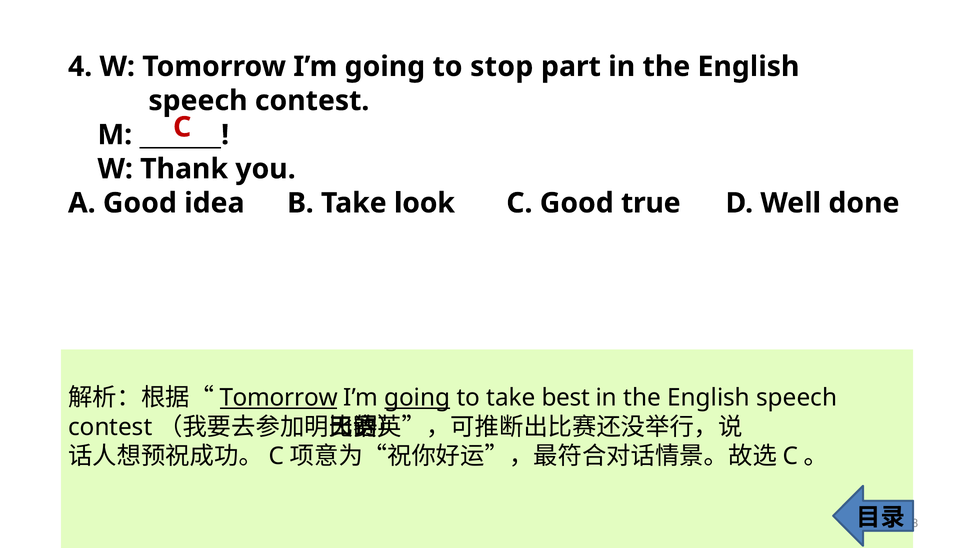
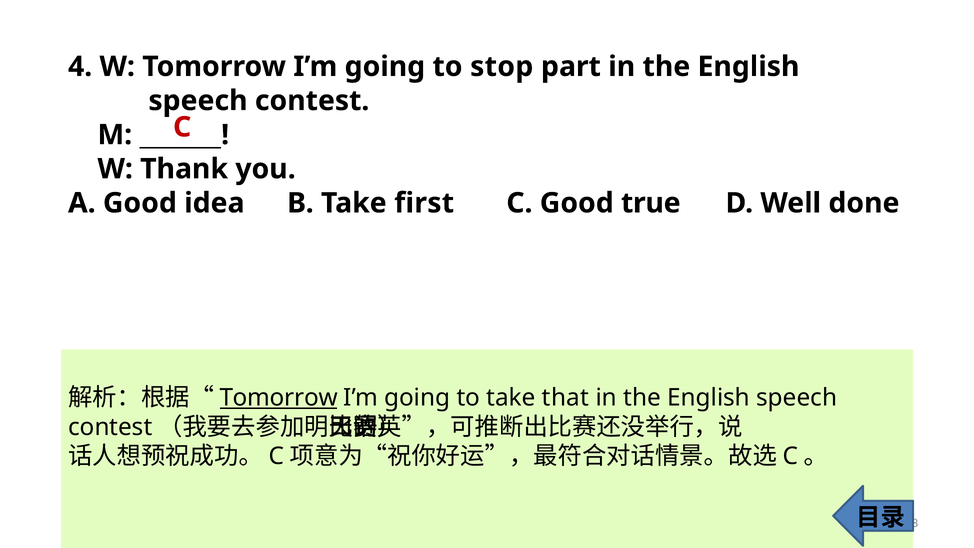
look: look -> first
going at (417, 398) underline: present -> none
best: best -> that
